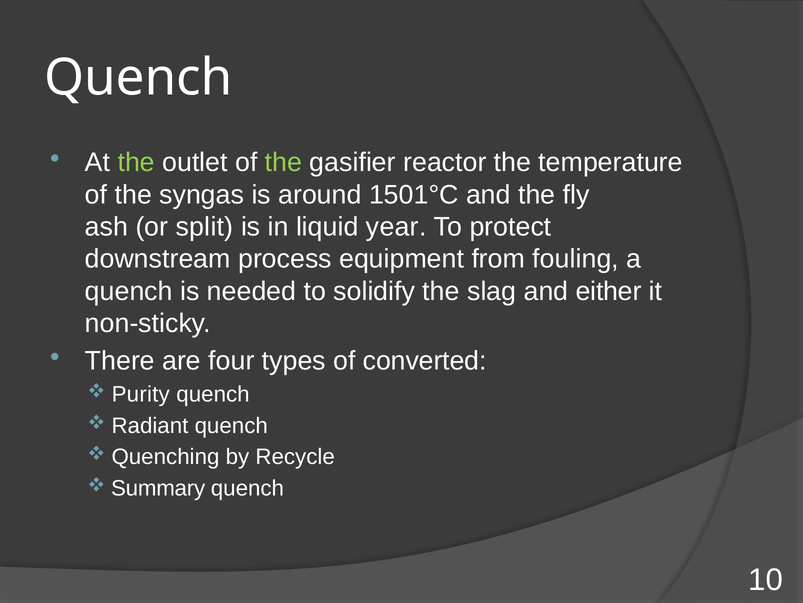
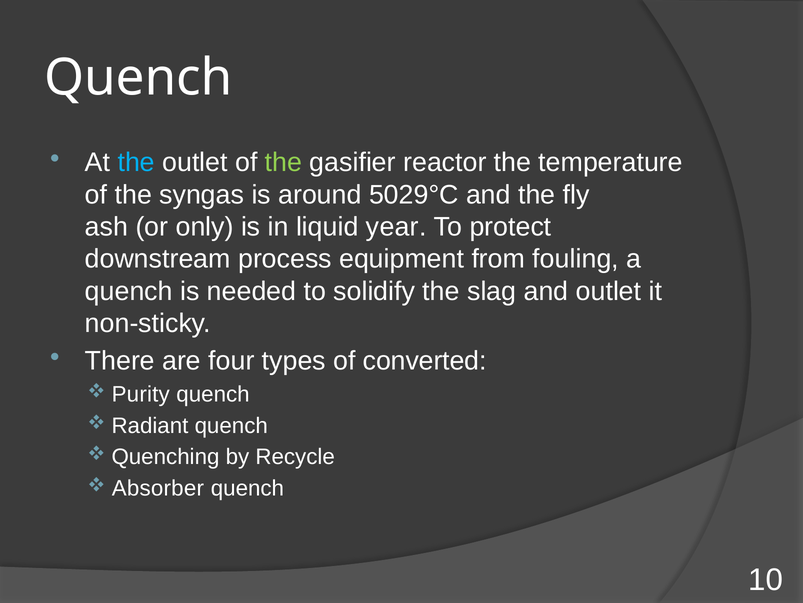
the at (136, 162) colour: light green -> light blue
1501°C: 1501°C -> 5029°C
split: split -> only
and either: either -> outlet
Summary: Summary -> Absorber
